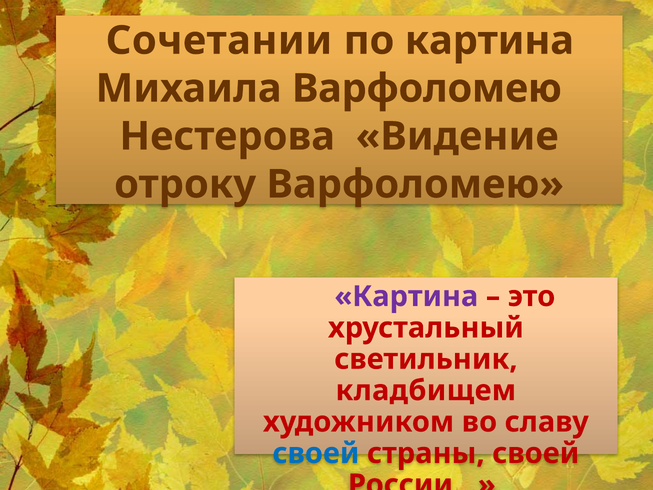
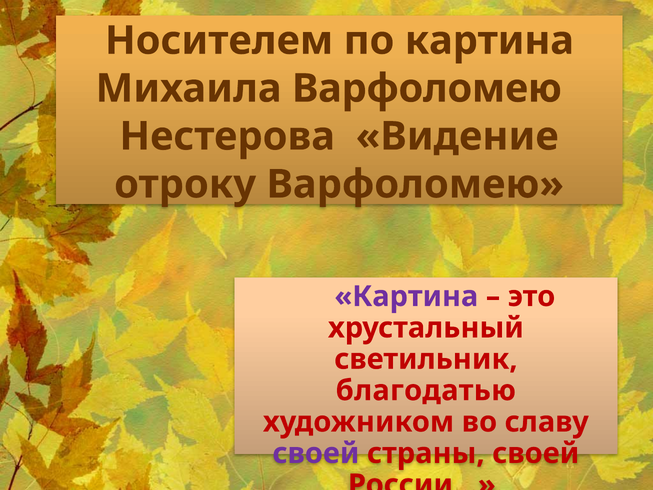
Сочетании: Сочетании -> Носителем
кладбищем: кладбищем -> благодатью
своей at (316, 453) colour: blue -> purple
